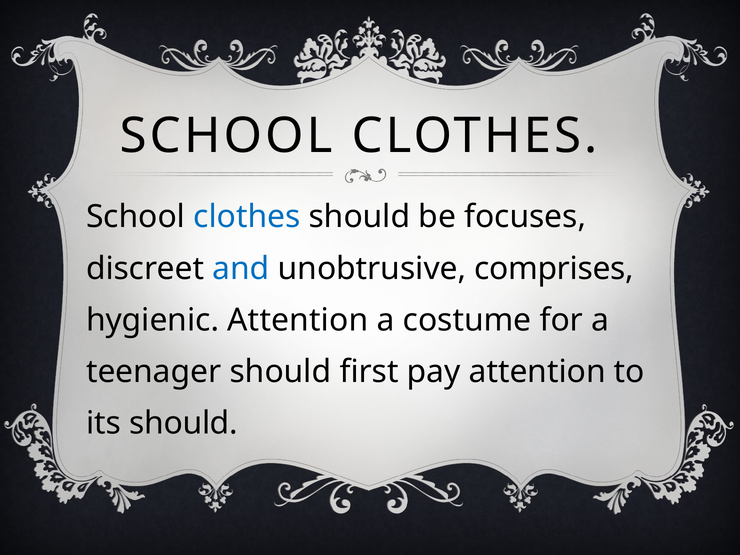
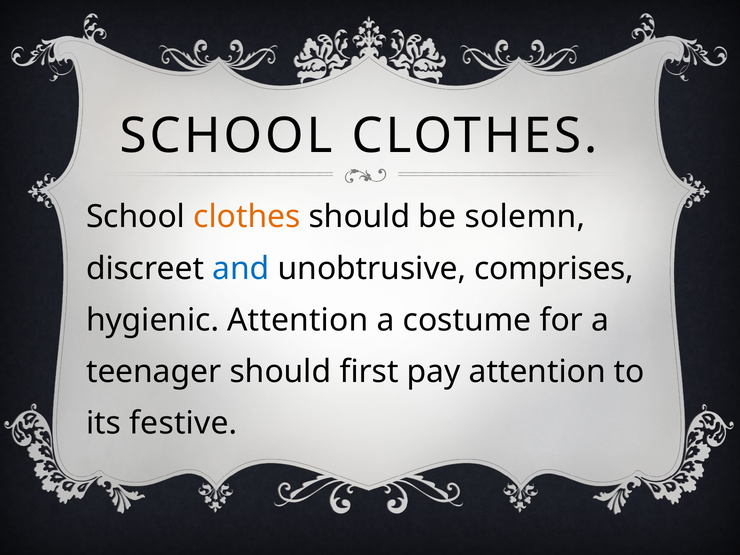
clothes at (247, 217) colour: blue -> orange
focuses: focuses -> solemn
its should: should -> festive
